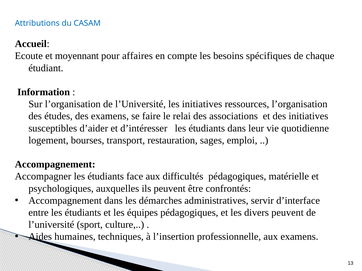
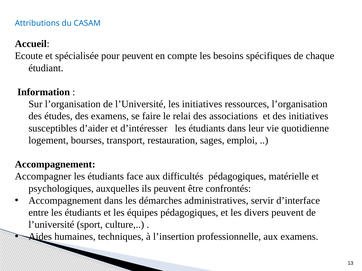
moyennant: moyennant -> spécialisée
pour affaires: affaires -> peuvent
